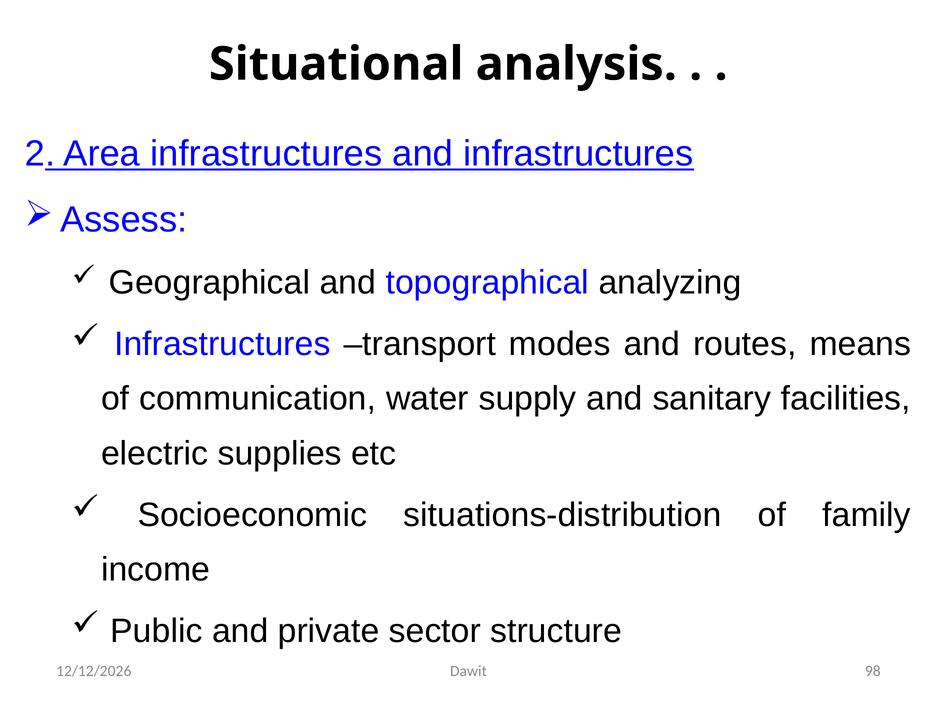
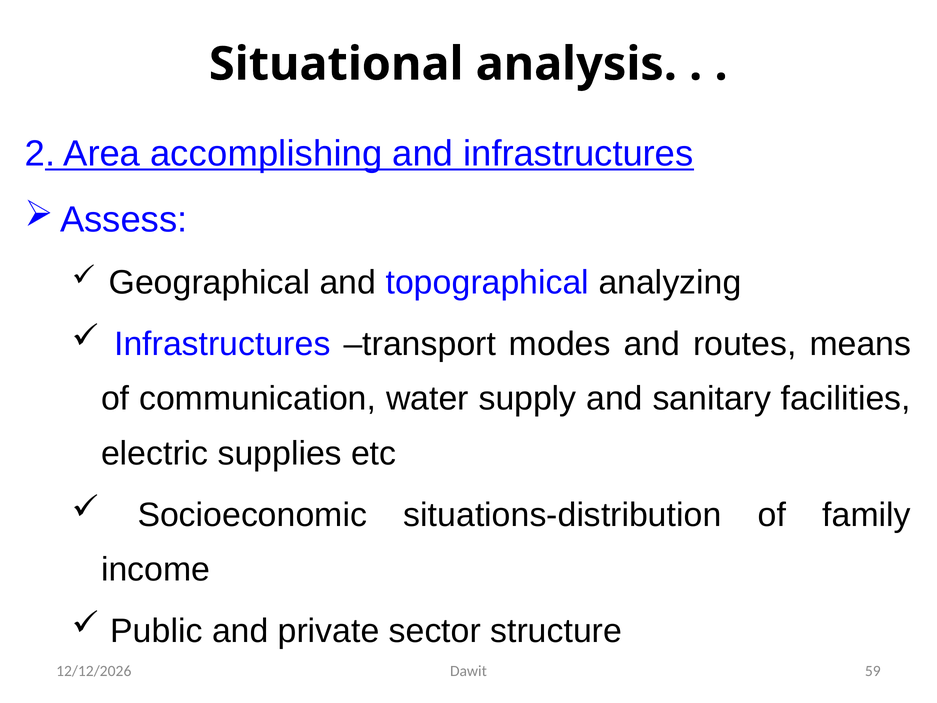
Area infrastructures: infrastructures -> accomplishing
98: 98 -> 59
